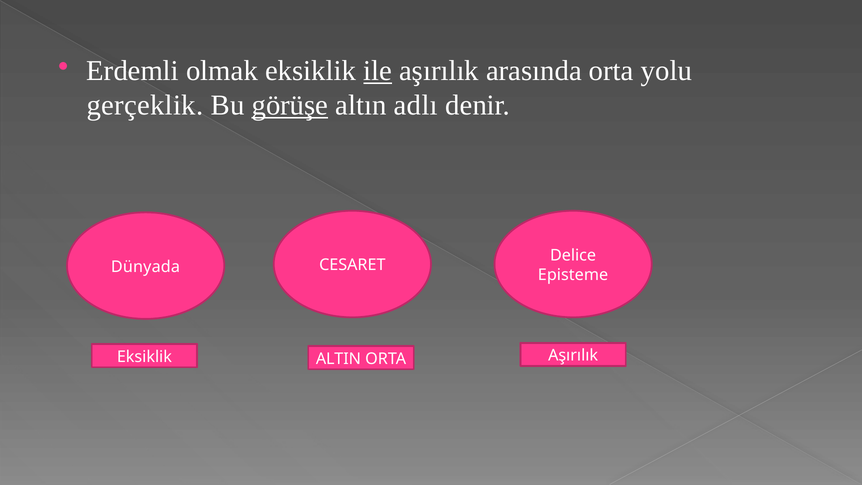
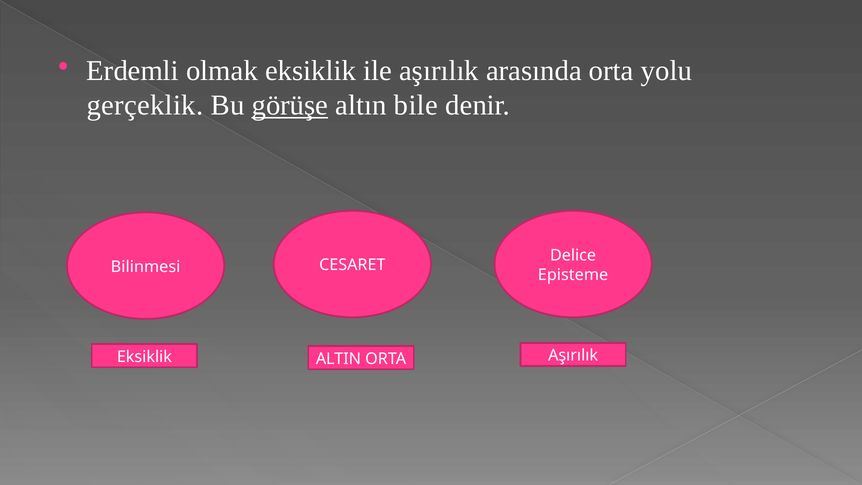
ile underline: present -> none
adlı: adlı -> bile
Dünyada: Dünyada -> Bilinmesi
